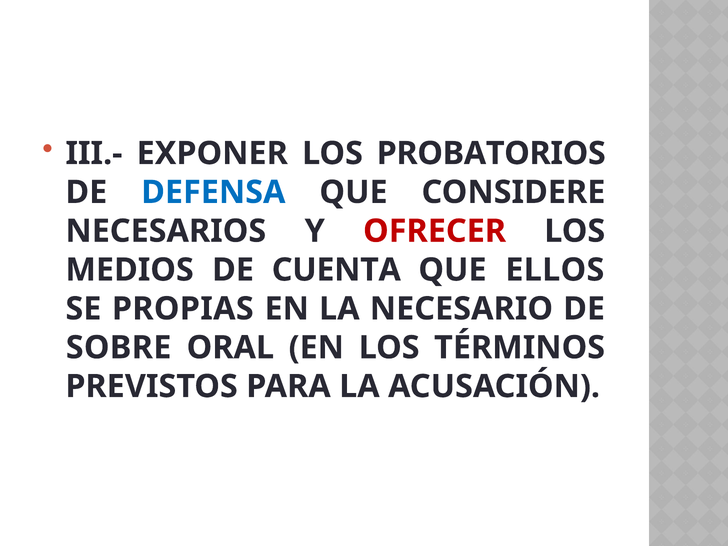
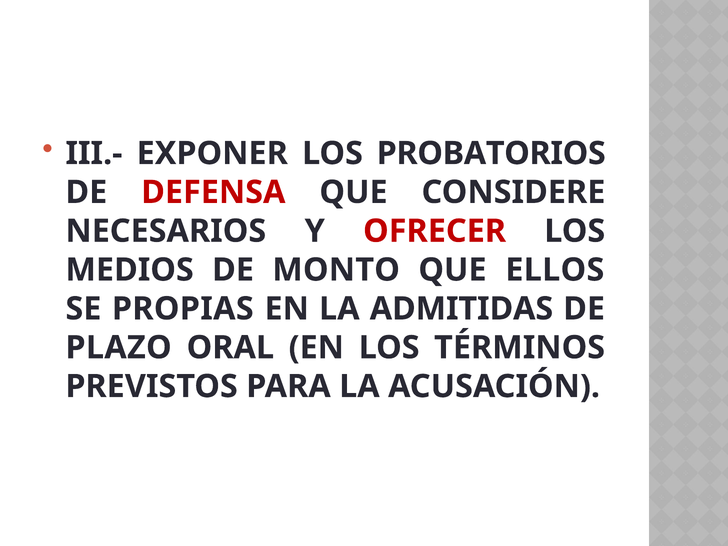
DEFENSA colour: blue -> red
CUENTA: CUENTA -> MONTO
NECESARIO: NECESARIO -> ADMITIDAS
SOBRE: SOBRE -> PLAZO
